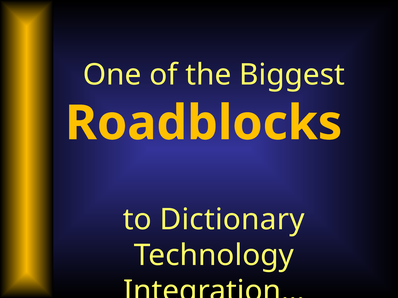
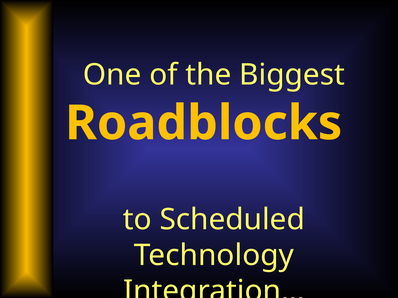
Dictionary: Dictionary -> Scheduled
